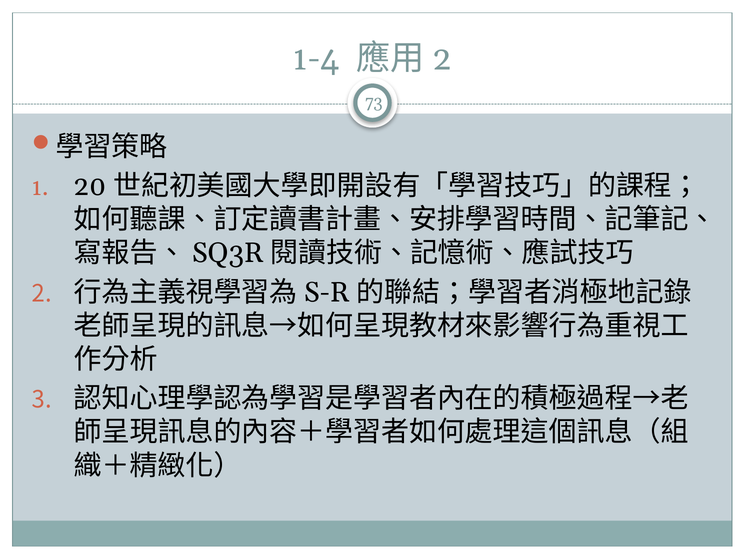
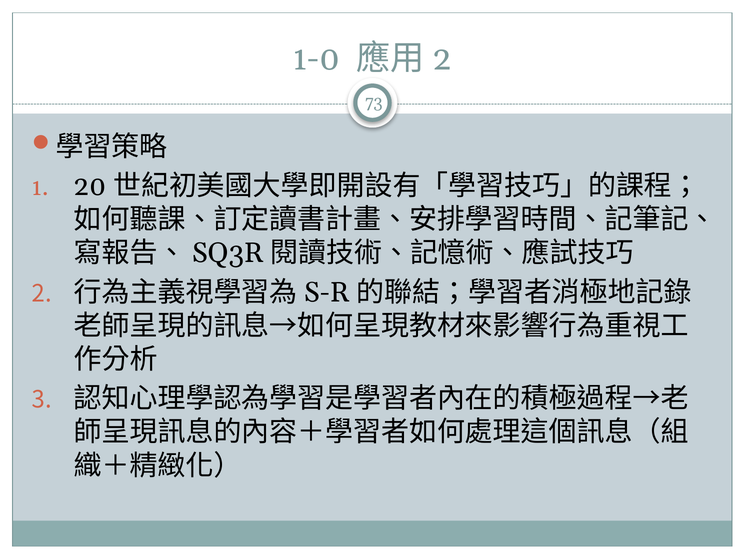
1-4: 1-4 -> 1-0
